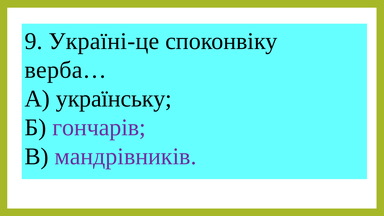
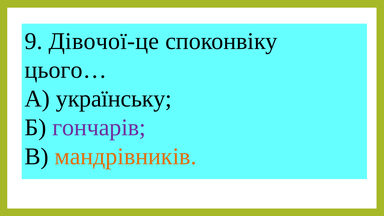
Україні-це: Україні-це -> Дівочої-це
верба…: верба… -> цього…
мандрівників colour: purple -> orange
